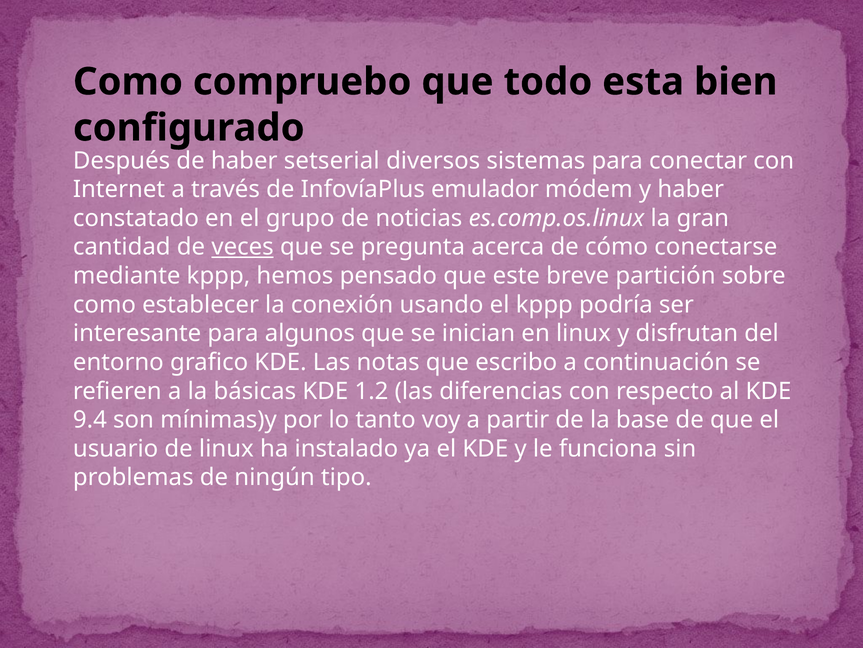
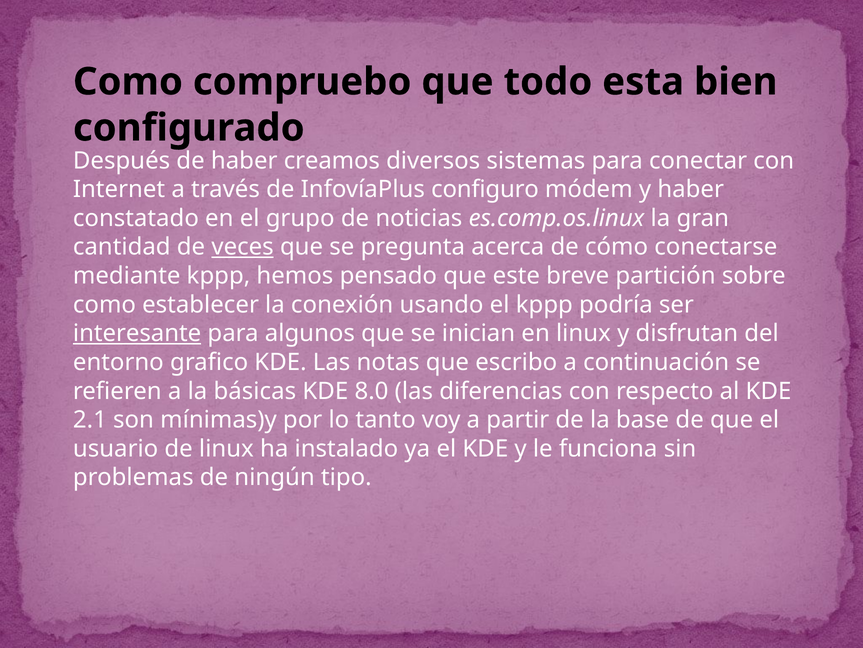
setserial: setserial -> creamos
emulador: emulador -> configuro
interesante underline: none -> present
1.2: 1.2 -> 8.0
9.4: 9.4 -> 2.1
